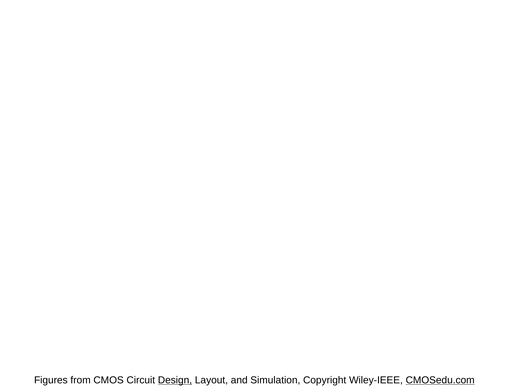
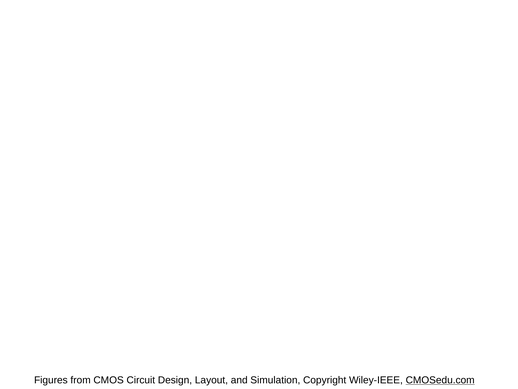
Design underline: present -> none
